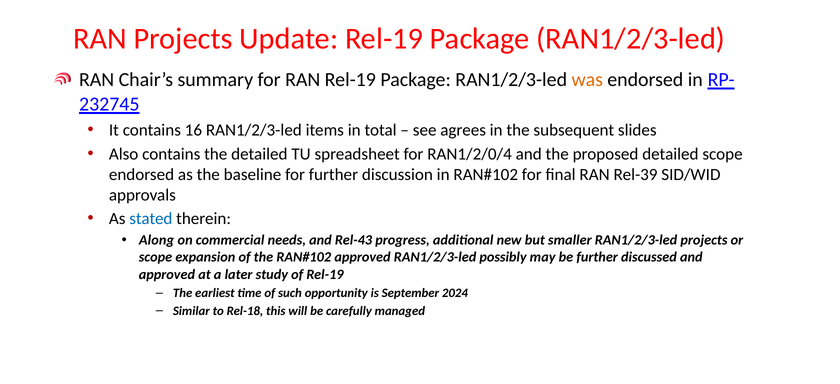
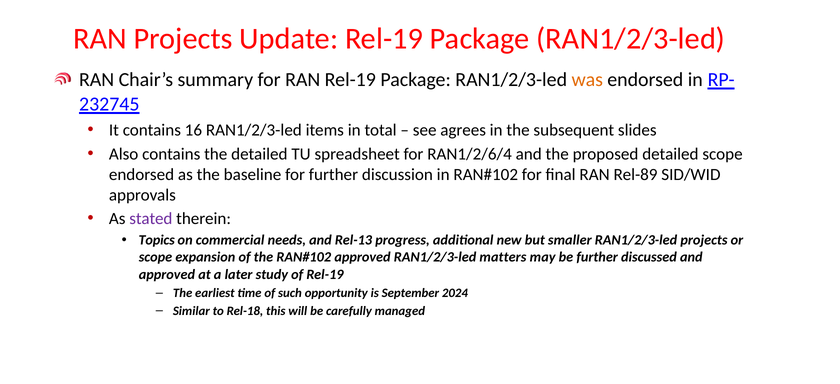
RAN1/2/0/4: RAN1/2/0/4 -> RAN1/2/6/4
Rel-39: Rel-39 -> Rel-89
stated colour: blue -> purple
Along: Along -> Topics
Rel-43: Rel-43 -> Rel-13
possibly: possibly -> matters
